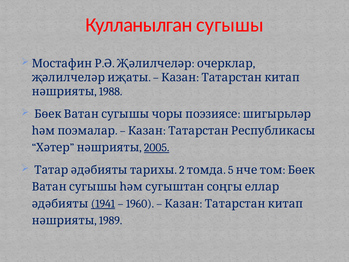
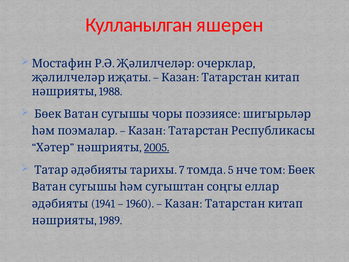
сугышы: сугышы -> яшерен
2: 2 -> 7
1941 underline: present -> none
